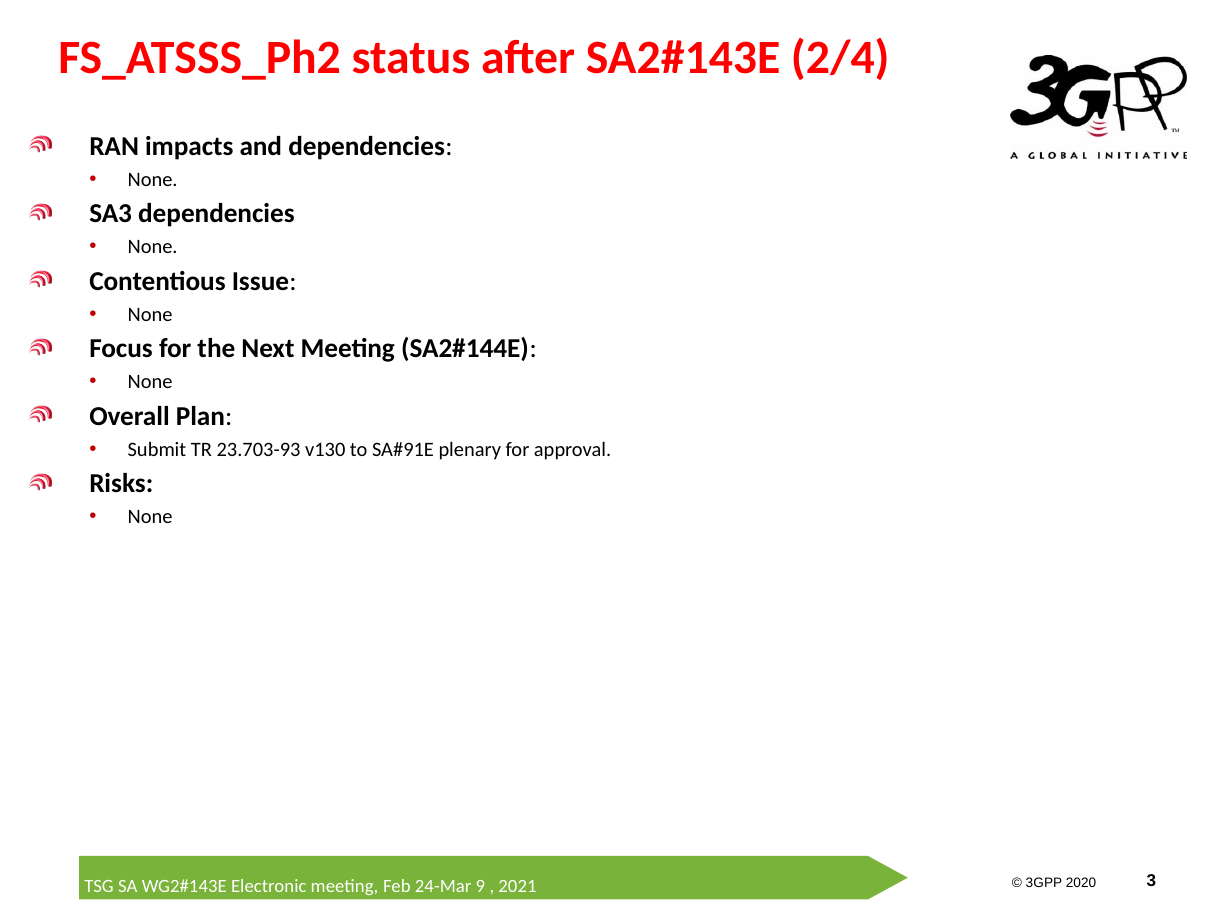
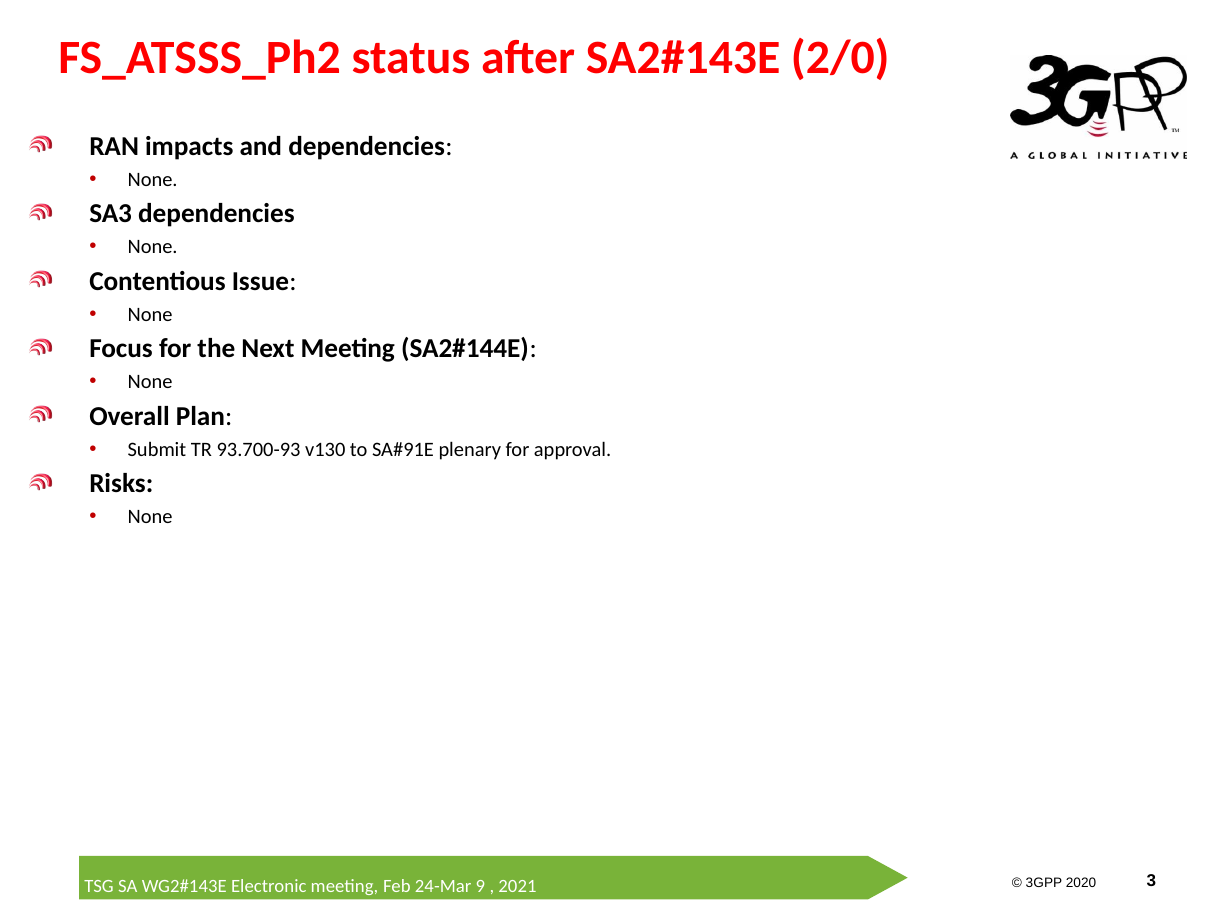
2/4: 2/4 -> 2/0
23.703-93: 23.703-93 -> 93.700-93
